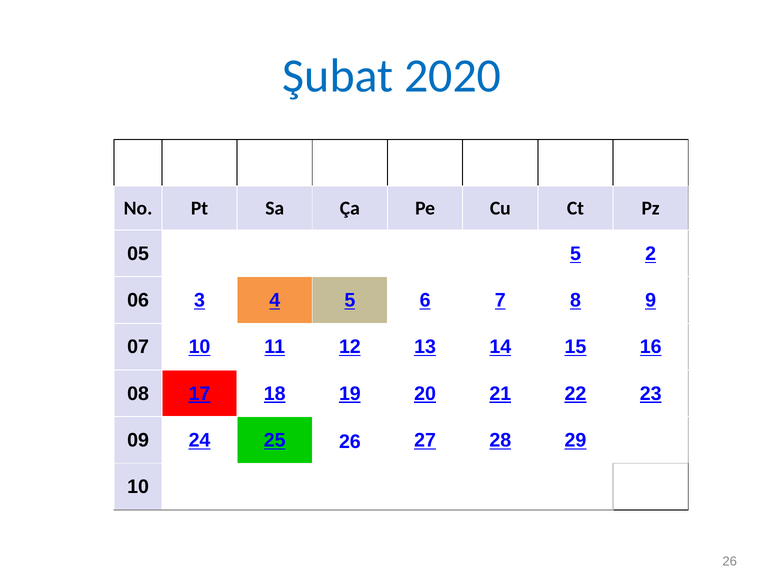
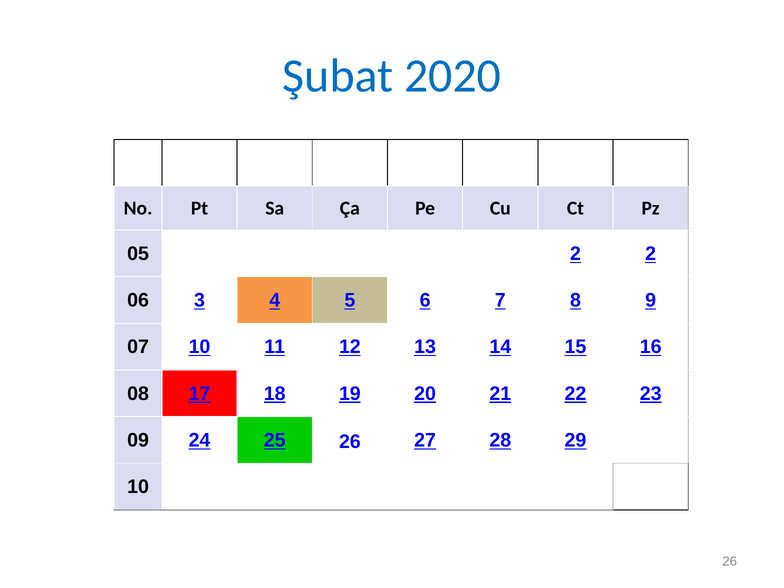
05 5: 5 -> 2
